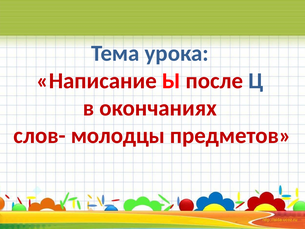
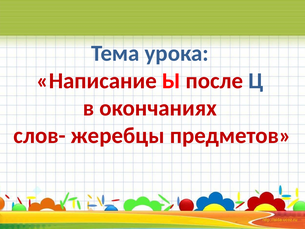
молодцы: молодцы -> жеребцы
